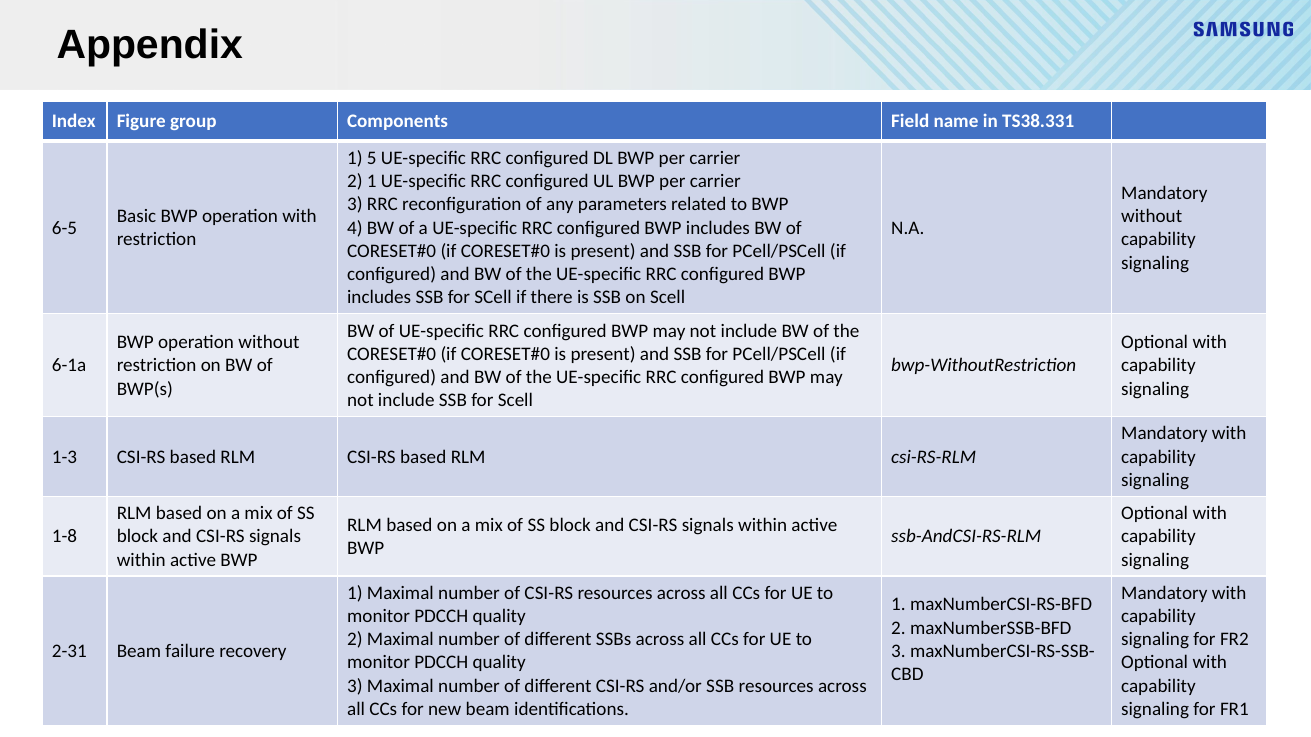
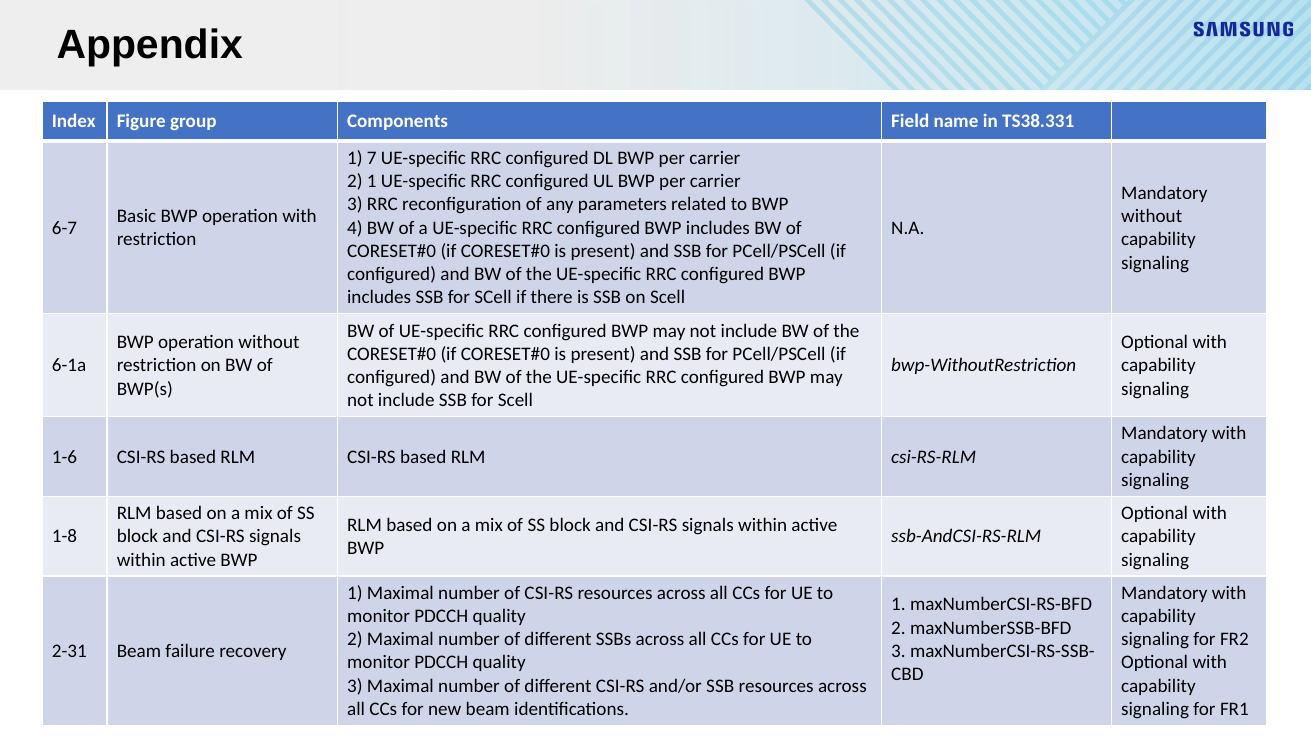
5: 5 -> 7
6-5: 6-5 -> 6-7
1-3: 1-3 -> 1-6
